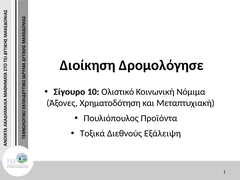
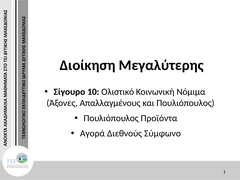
Δρομολόγησε: Δρομολόγησε -> Μεγαλύτερης
Χρηματοδότηση: Χρηματοδότηση -> Απαλλαγμένους
και Μεταπτυχιακή: Μεταπτυχιακή -> Πουλιόπουλος
Τοξικά: Τοξικά -> Αγορά
Εξάλειψη: Εξάλειψη -> Σύμφωνο
